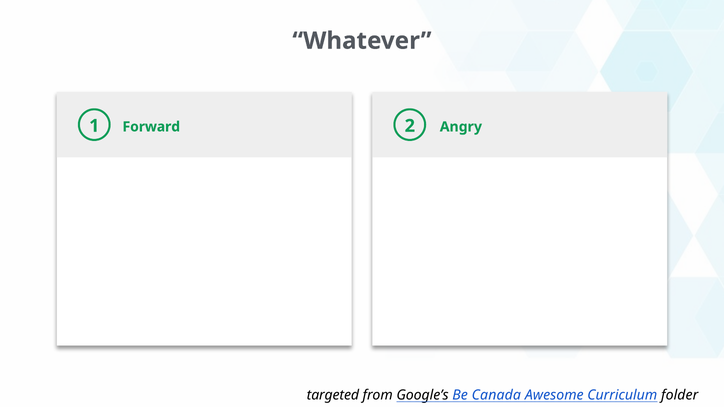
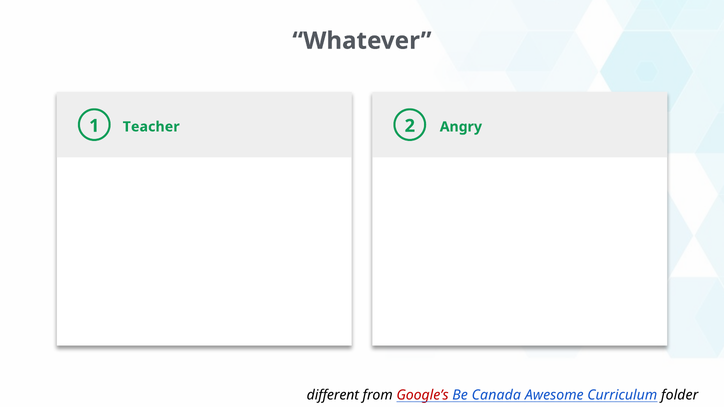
Forward: Forward -> Teacher
targeted: targeted -> different
Google’s colour: black -> red
